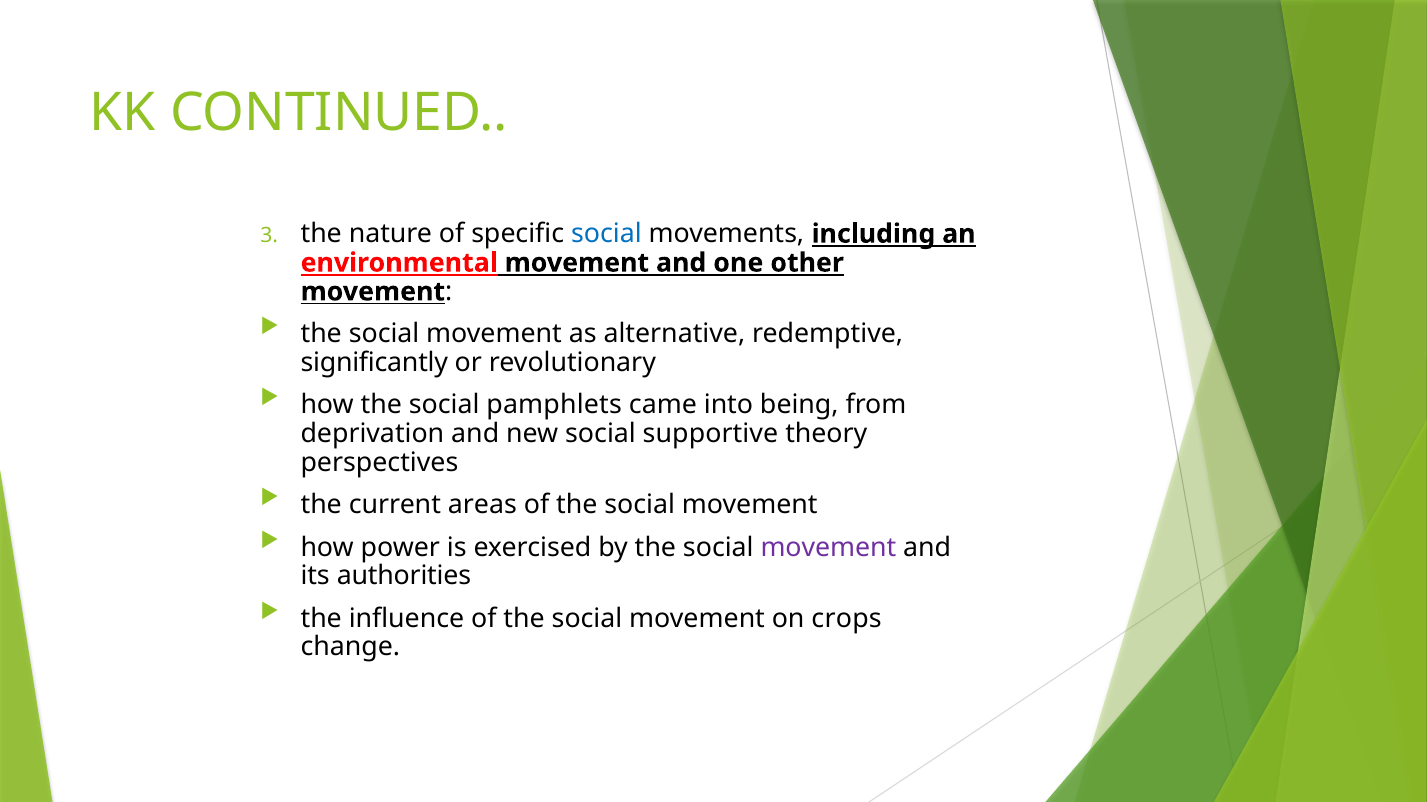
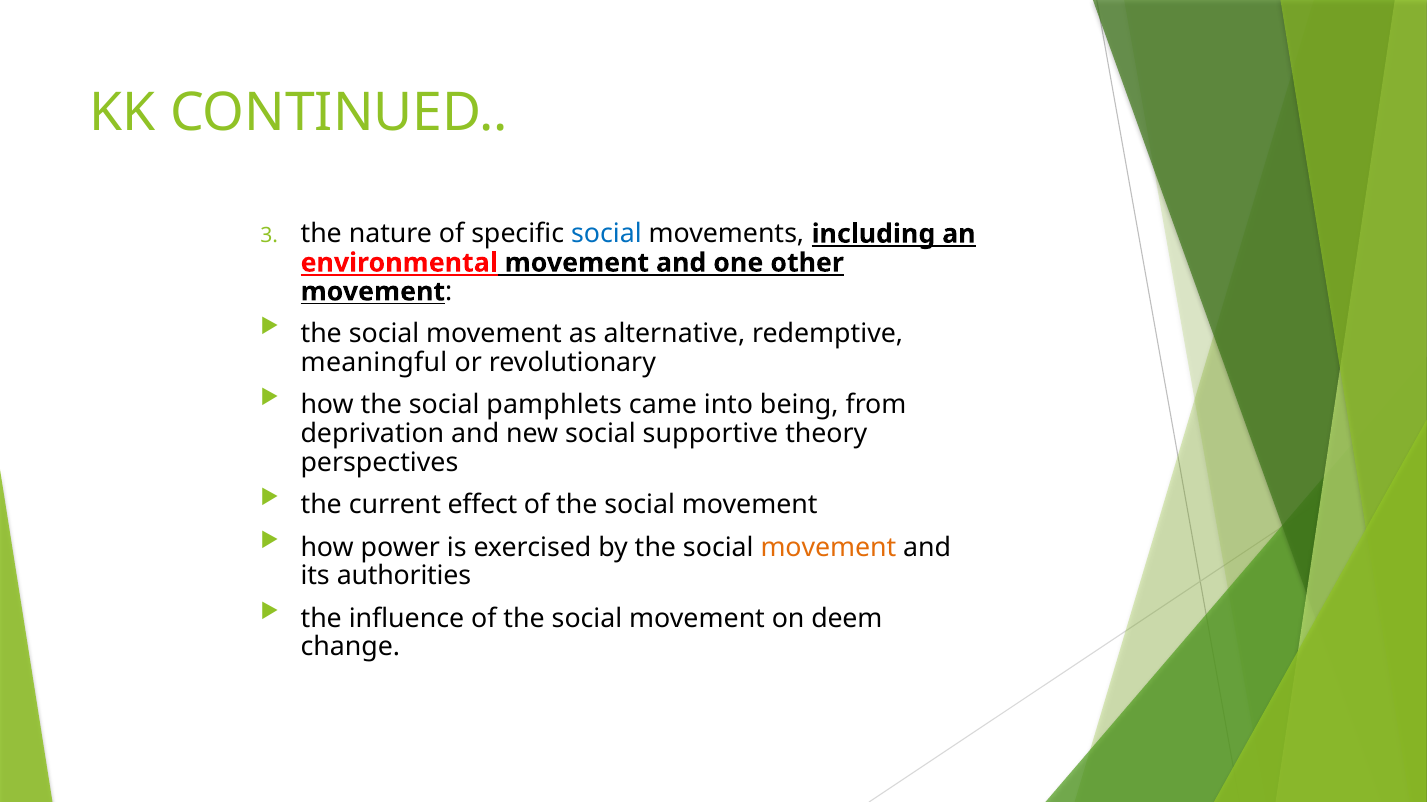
significantly: significantly -> meaningful
areas: areas -> effect
movement at (828, 548) colour: purple -> orange
crops: crops -> deem
